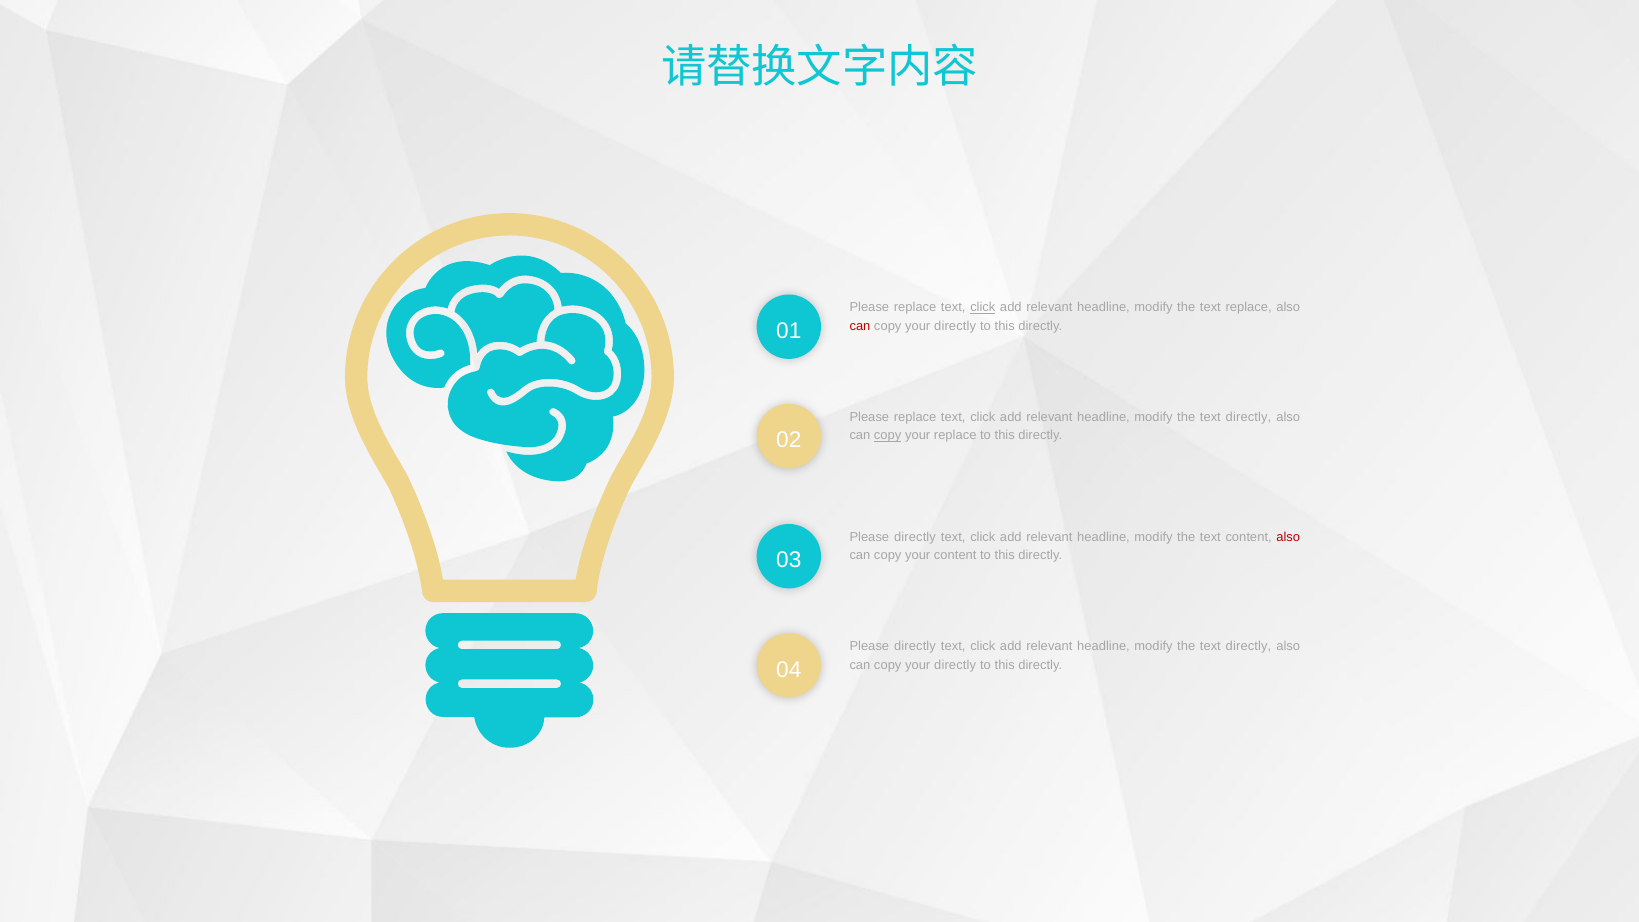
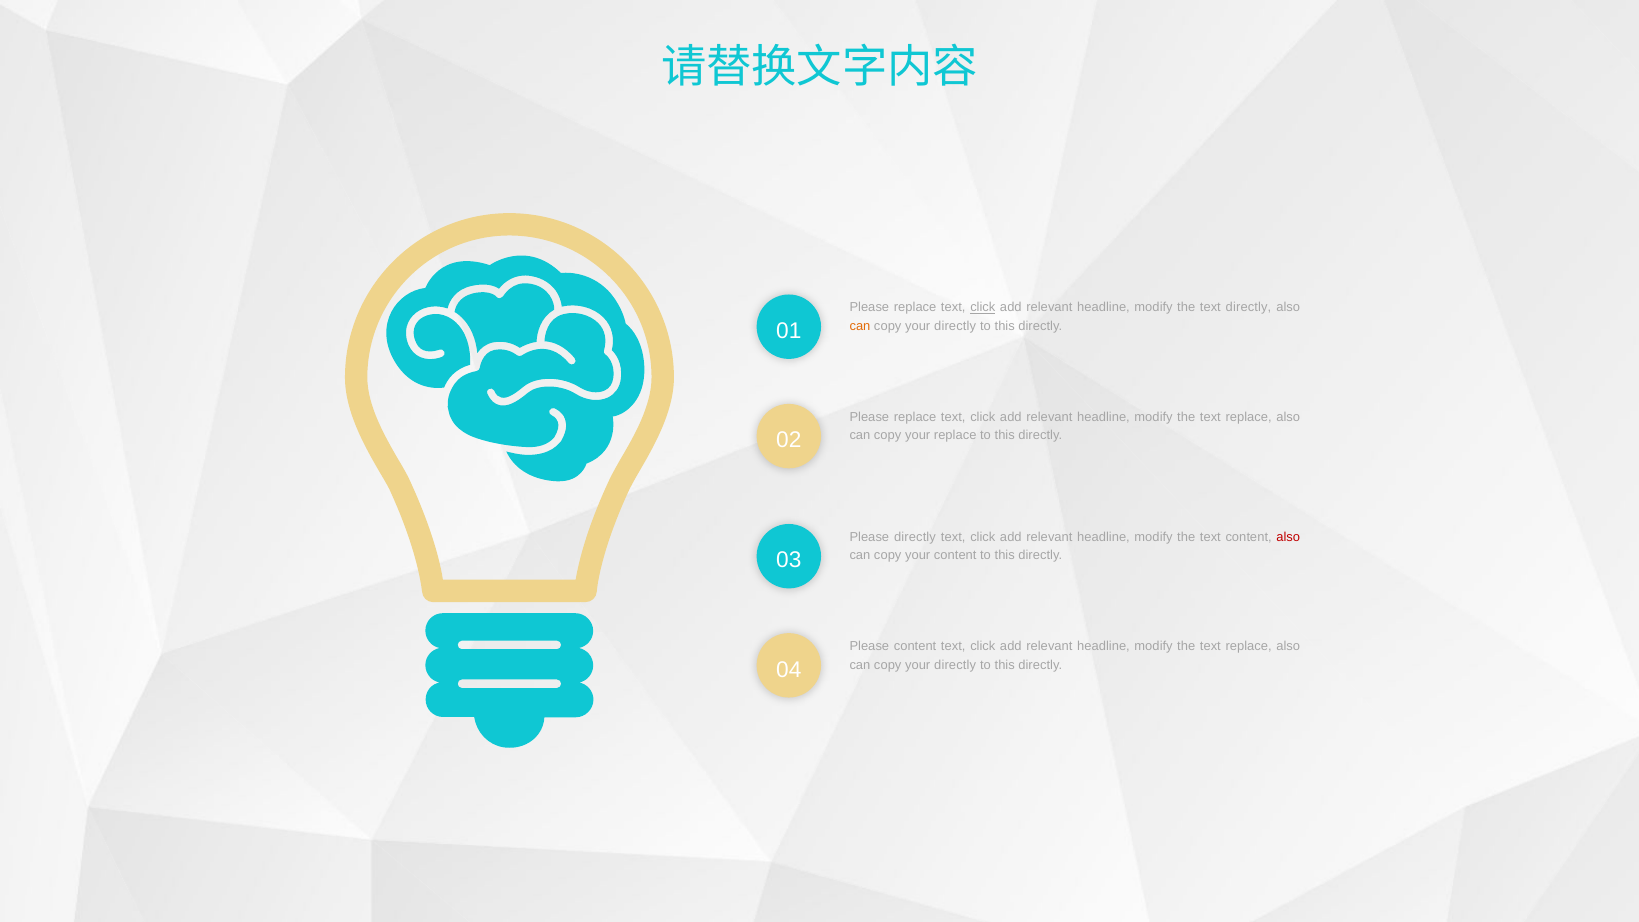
text replace: replace -> directly
can at (860, 326) colour: red -> orange
directly at (1249, 417): directly -> replace
copy at (888, 436) underline: present -> none
directly at (915, 646): directly -> content
directly at (1249, 646): directly -> replace
